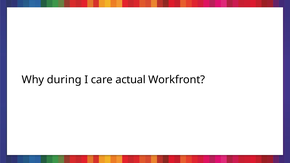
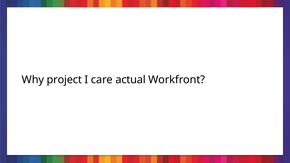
during: during -> project
